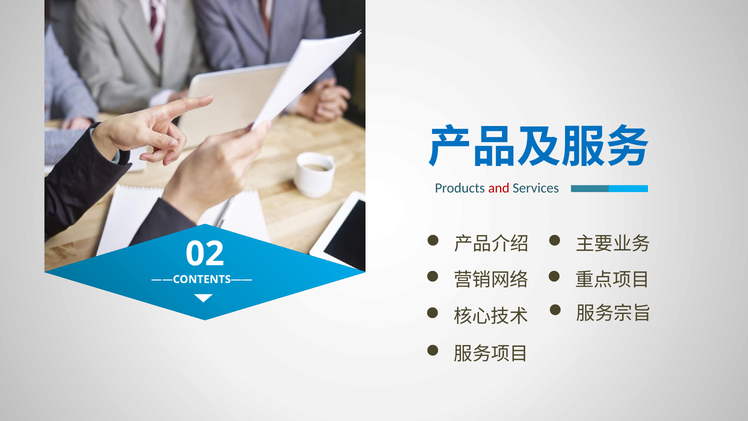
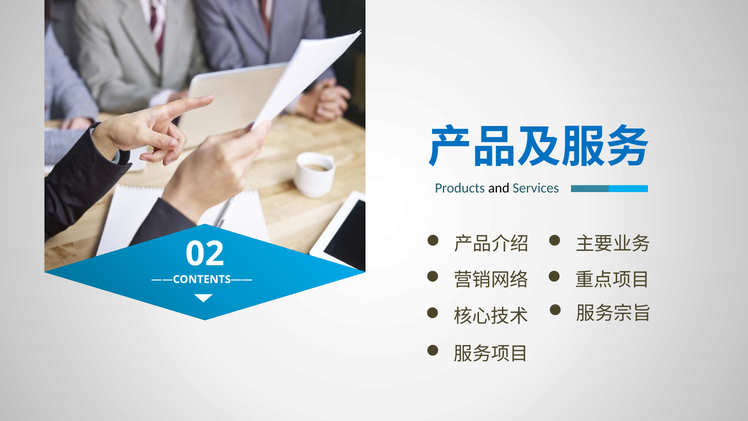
and colour: red -> black
